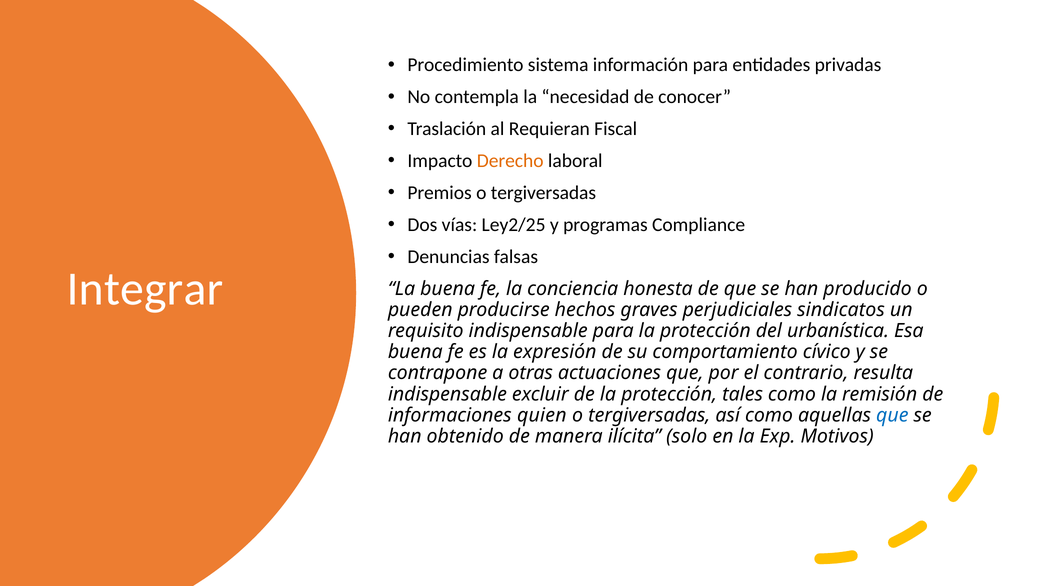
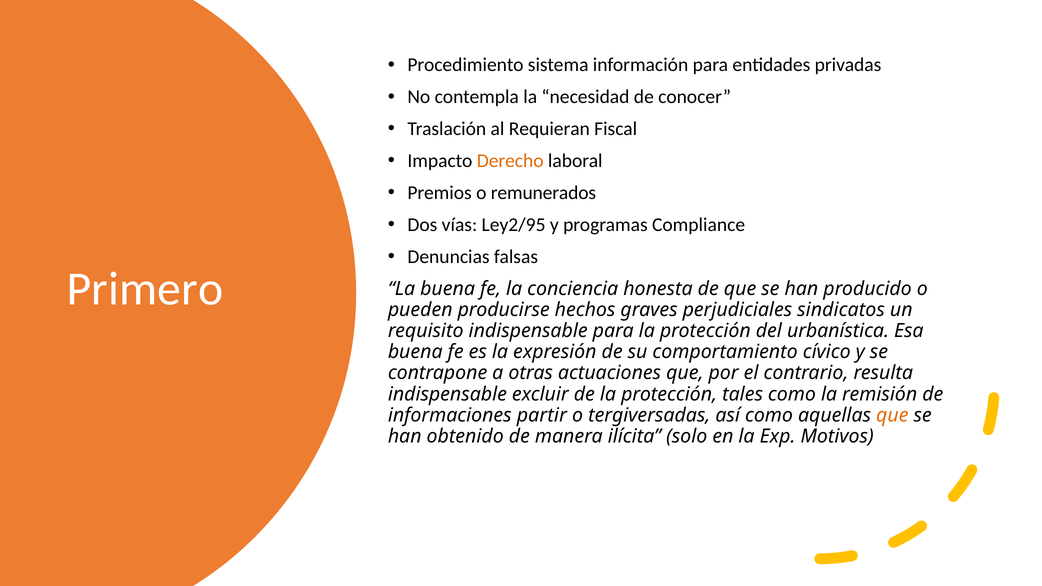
Premios o tergiversadas: tergiversadas -> remunerados
Ley2/25: Ley2/25 -> Ley2/95
Integrar: Integrar -> Primero
quien: quien -> partir
que at (892, 415) colour: blue -> orange
